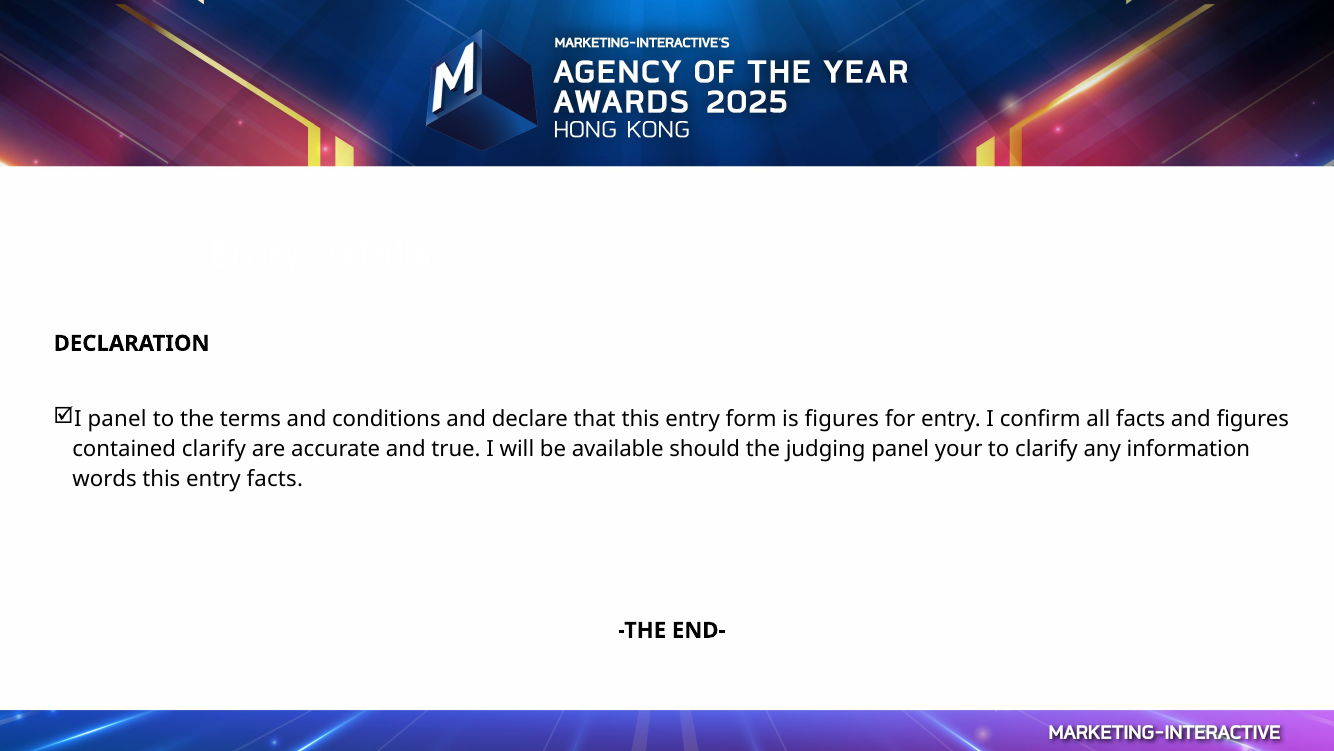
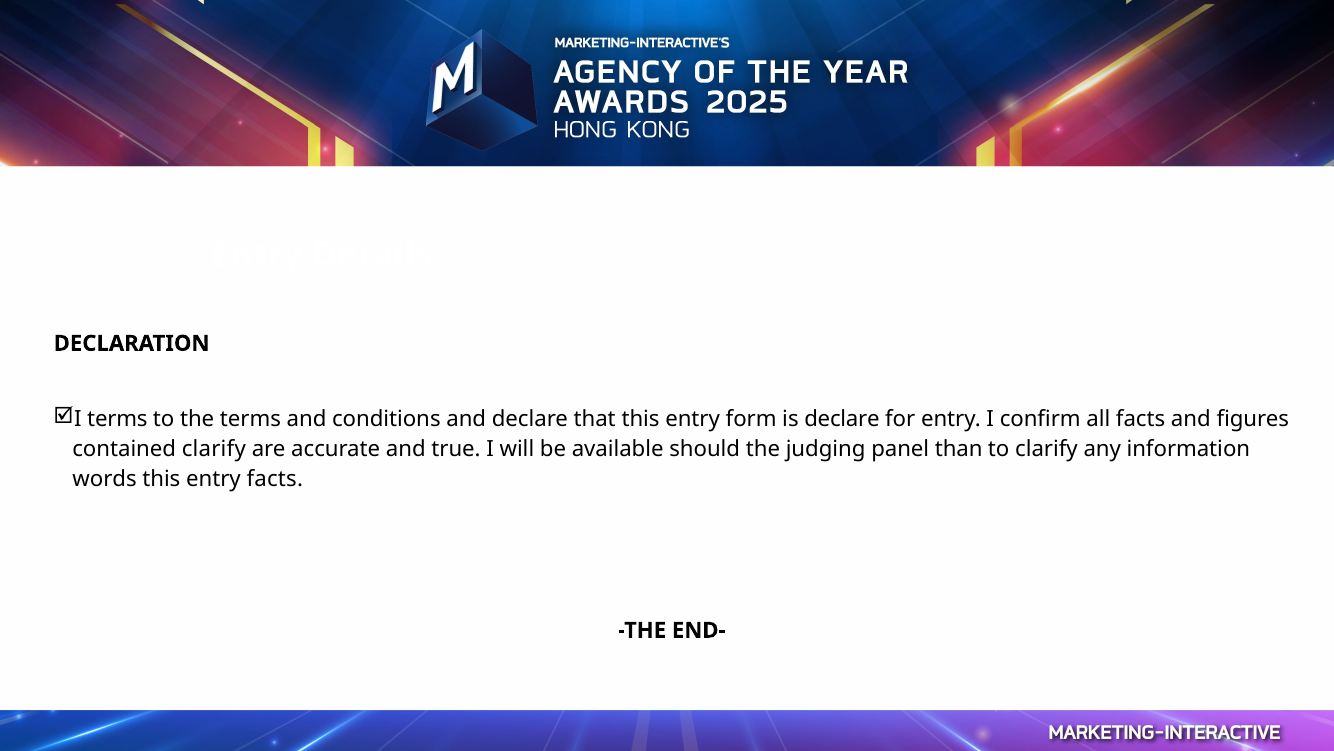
I panel: panel -> terms
is figures: figures -> declare
your: your -> than
